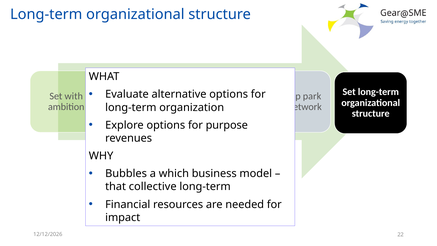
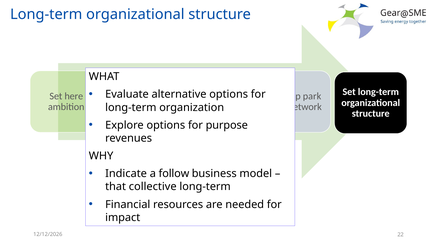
with: with -> here
Bubbles: Bubbles -> Indicate
which: which -> follow
